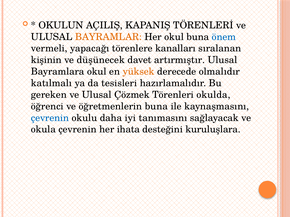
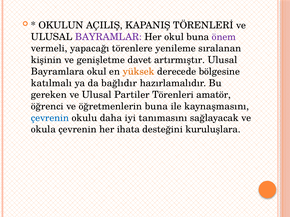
BAYRAMLAR colour: orange -> purple
önem colour: blue -> purple
kanalları: kanalları -> yenileme
düşünecek: düşünecek -> genişletme
olmalıdır: olmalıdır -> bölgesine
tesisleri: tesisleri -> bağlıdır
Çözmek: Çözmek -> Partiler
okulda: okulda -> amatör
